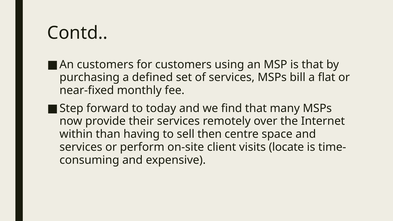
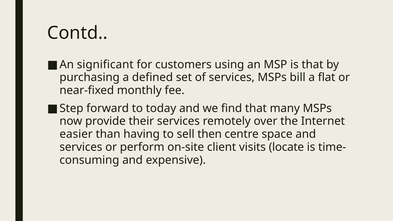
An customers: customers -> significant
within: within -> easier
